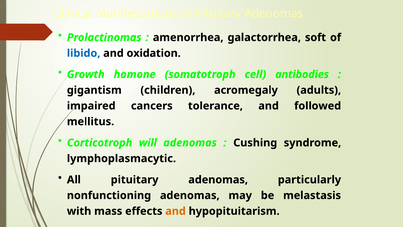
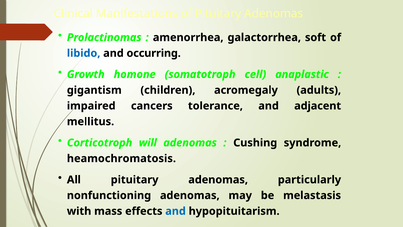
oxidation: oxidation -> occurring
antibodies: antibodies -> anaplastic
followed: followed -> adjacent
lymphoplasmacytic: lymphoplasmacytic -> heamochromatosis
and at (176, 211) colour: orange -> blue
